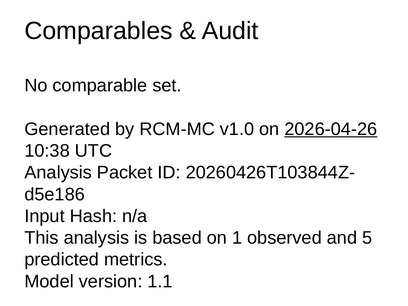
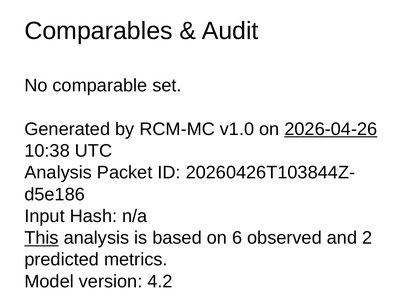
This underline: none -> present
1: 1 -> 6
5: 5 -> 2
1.1: 1.1 -> 4.2
